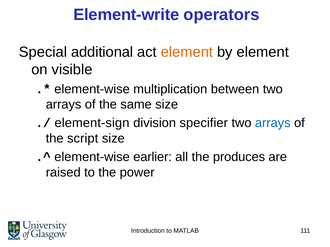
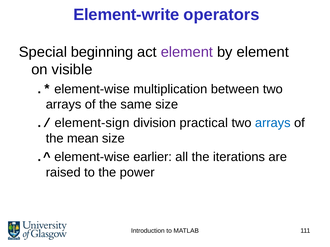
additional: additional -> beginning
element at (187, 52) colour: orange -> purple
specifier: specifier -> practical
script: script -> mean
produces: produces -> iterations
